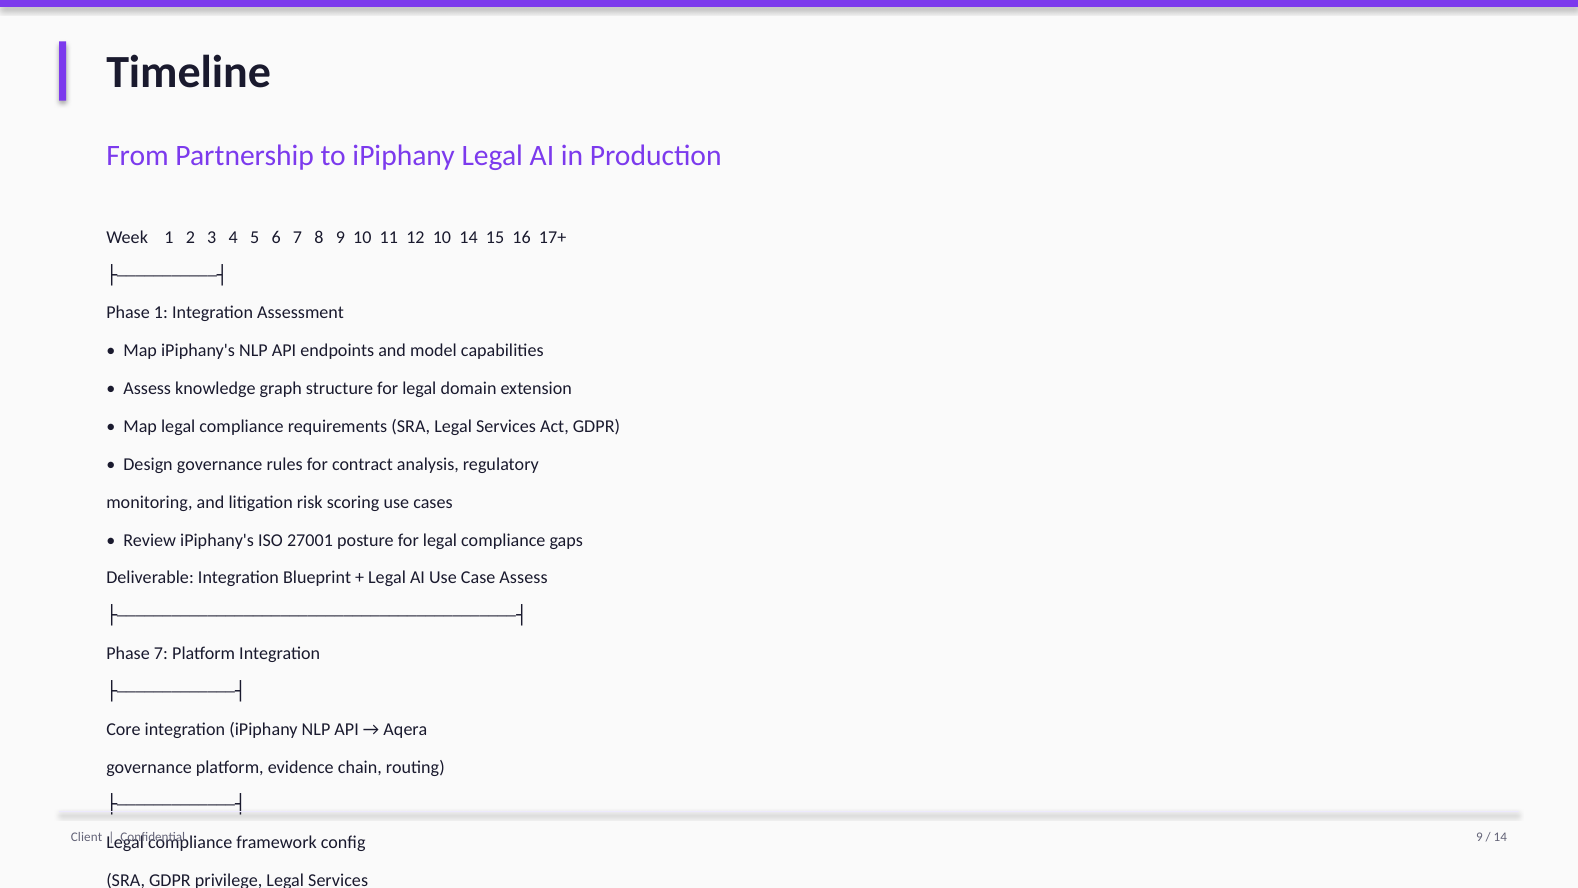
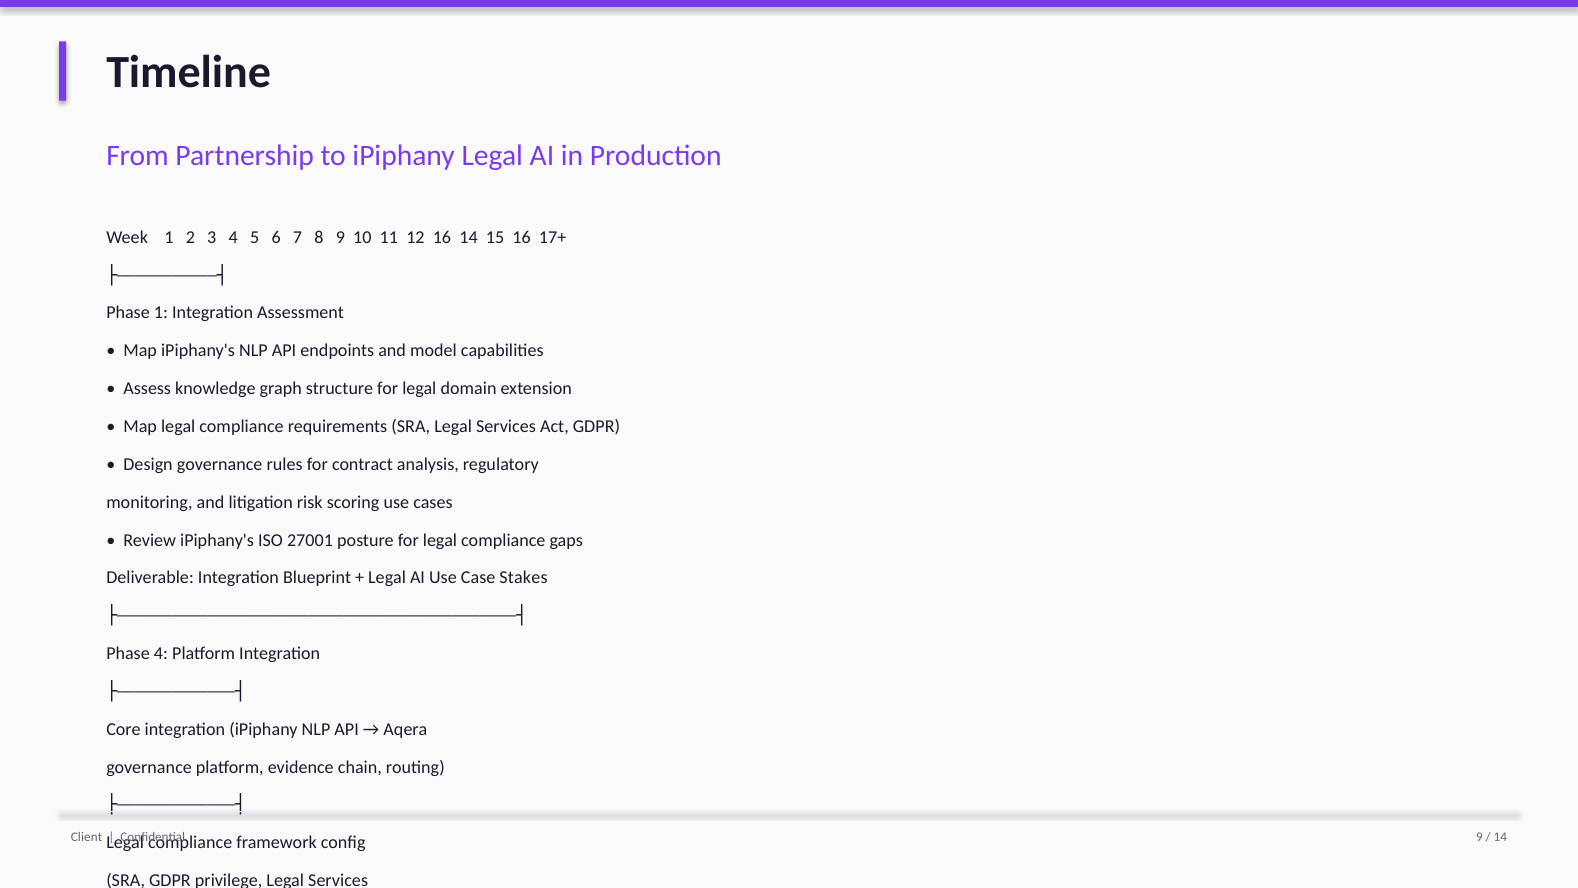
12 10: 10 -> 16
Case Assess: Assess -> Stakes
Phase 7: 7 -> 4
